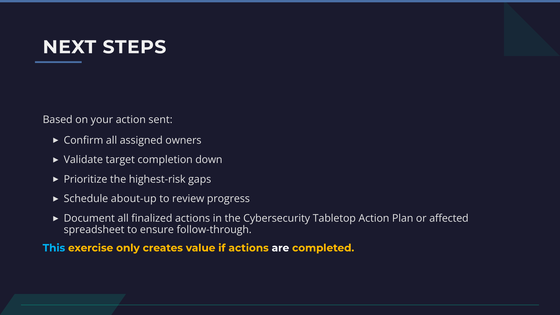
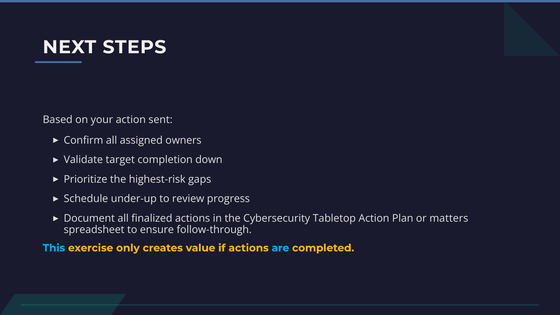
about-up: about-up -> under-up
affected: affected -> matters
are colour: white -> light blue
